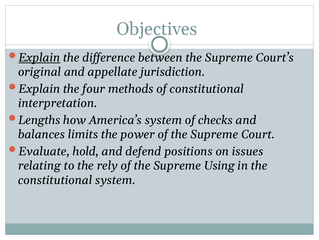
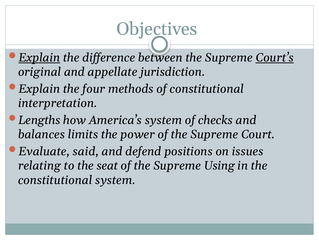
Court’s underline: none -> present
hold: hold -> said
rely: rely -> seat
